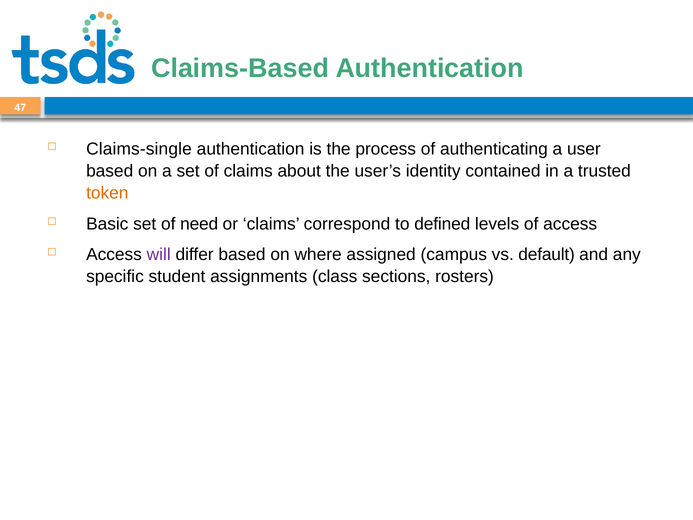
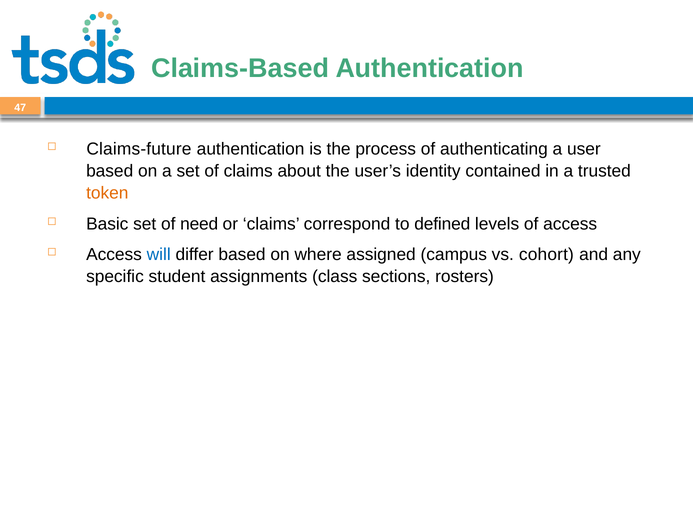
Claims-single: Claims-single -> Claims-future
will colour: purple -> blue
default: default -> cohort
